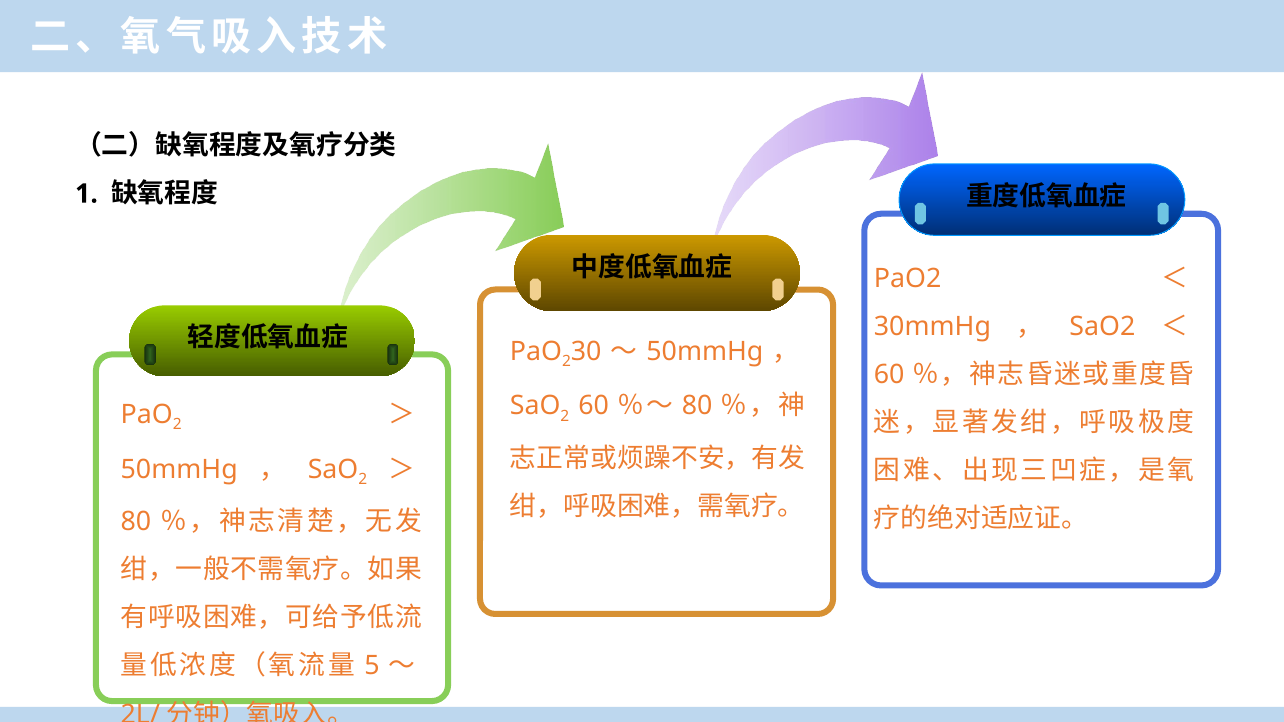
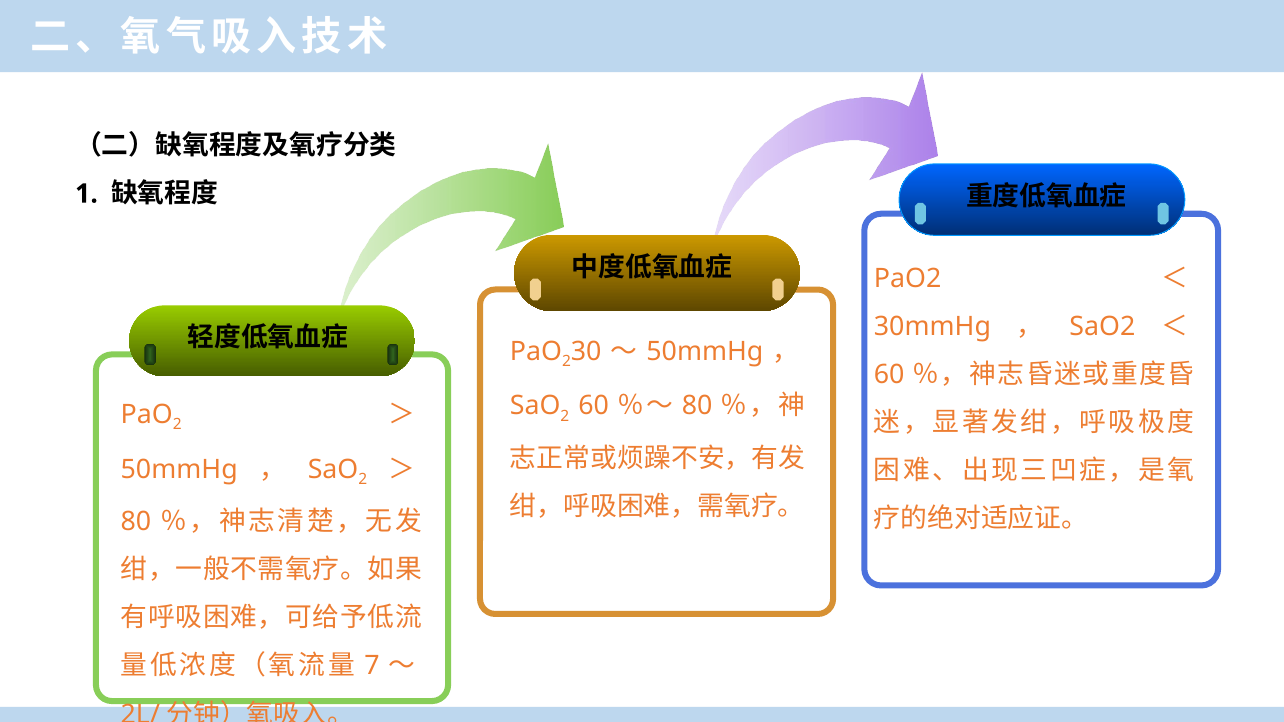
5: 5 -> 7
